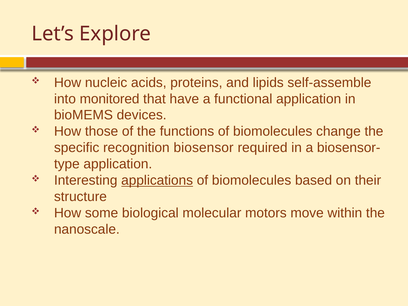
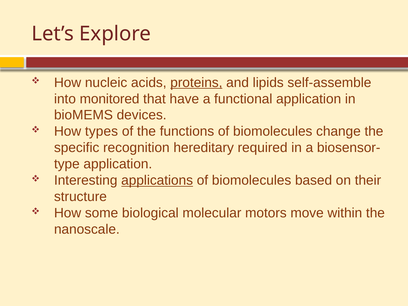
proteins underline: none -> present
those: those -> types
biosensor: biosensor -> hereditary
